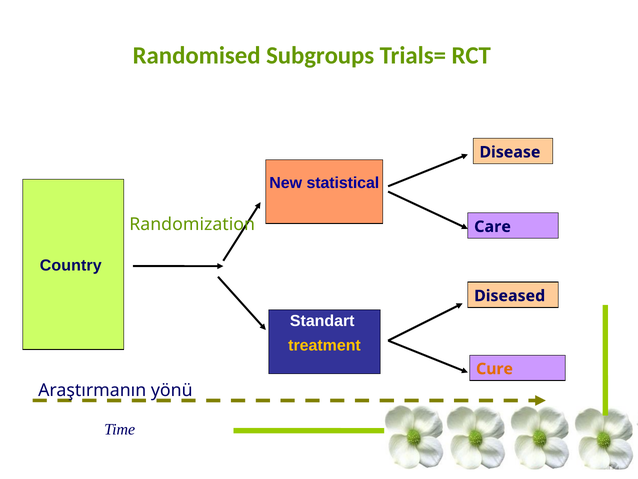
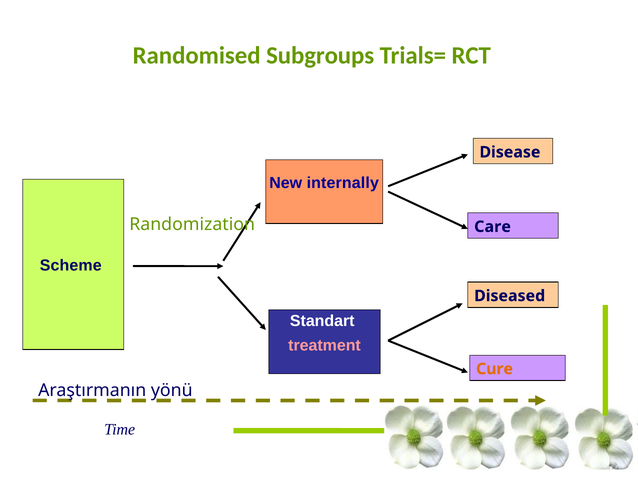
statistical: statistical -> internally
Country: Country -> Scheme
treatment colour: yellow -> pink
